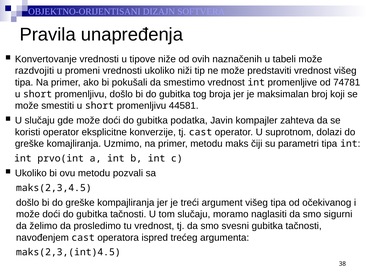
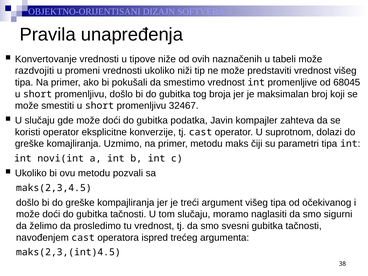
74781: 74781 -> 68045
44581: 44581 -> 32467
prvo(int: prvo(int -> novi(int
